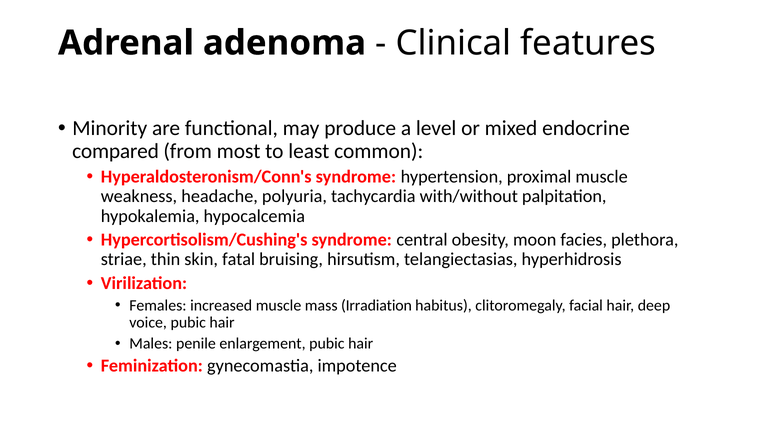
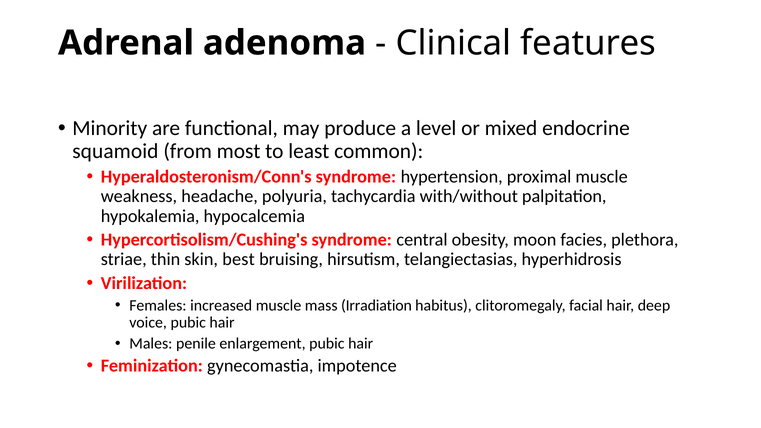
compared: compared -> squamoid
fatal: fatal -> best
